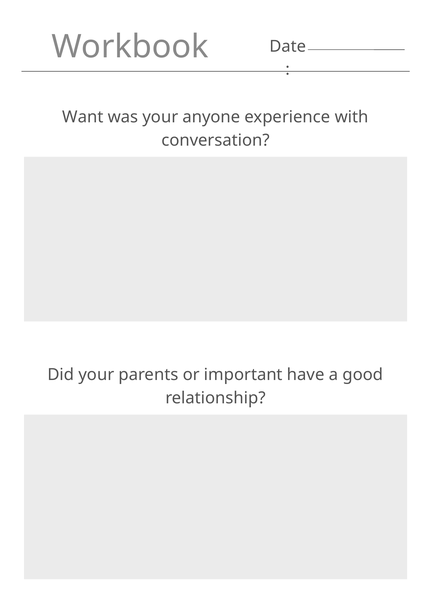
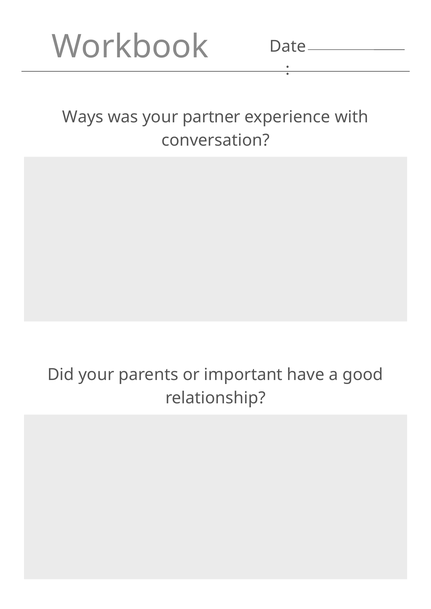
Want: Want -> Ways
anyone: anyone -> partner
